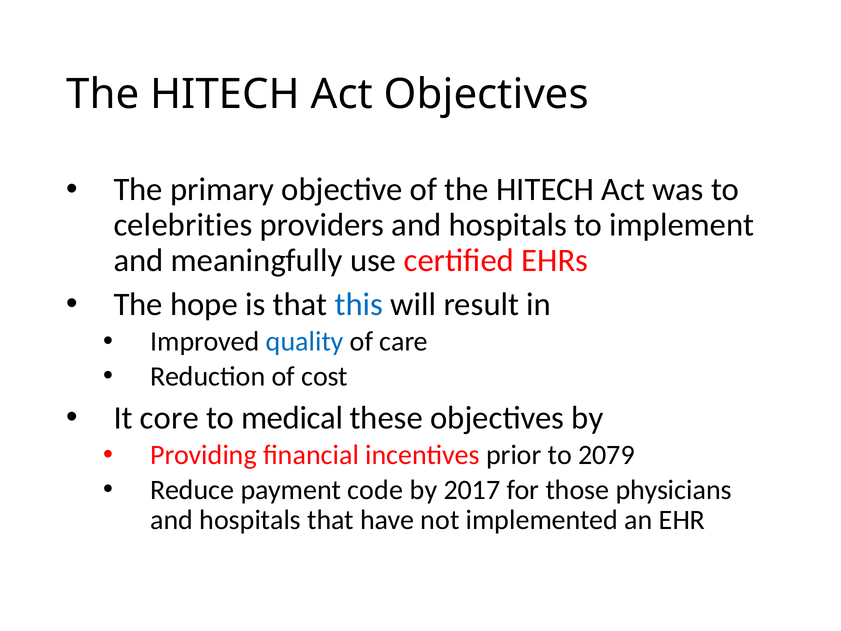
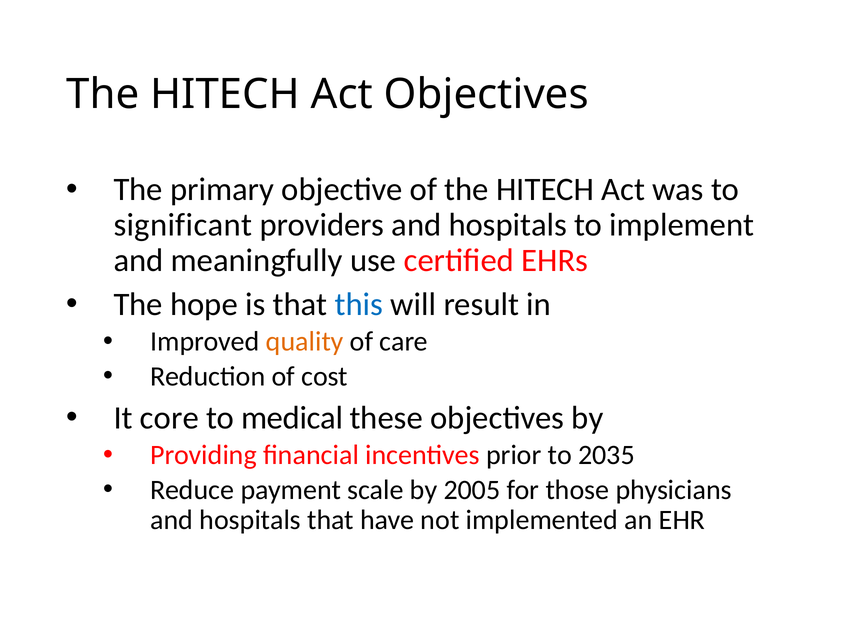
celebrities: celebrities -> significant
quality colour: blue -> orange
2079: 2079 -> 2035
code: code -> scale
2017: 2017 -> 2005
